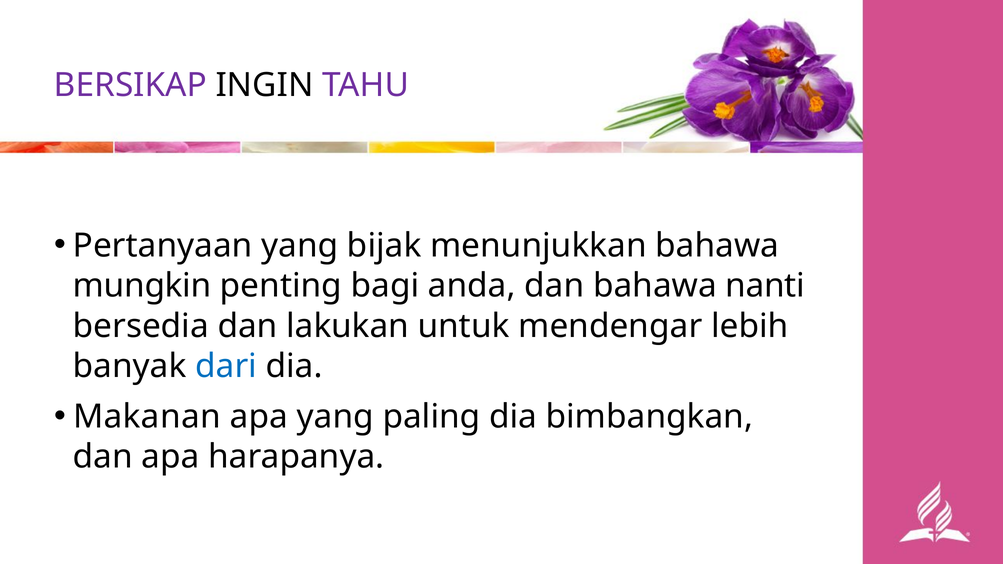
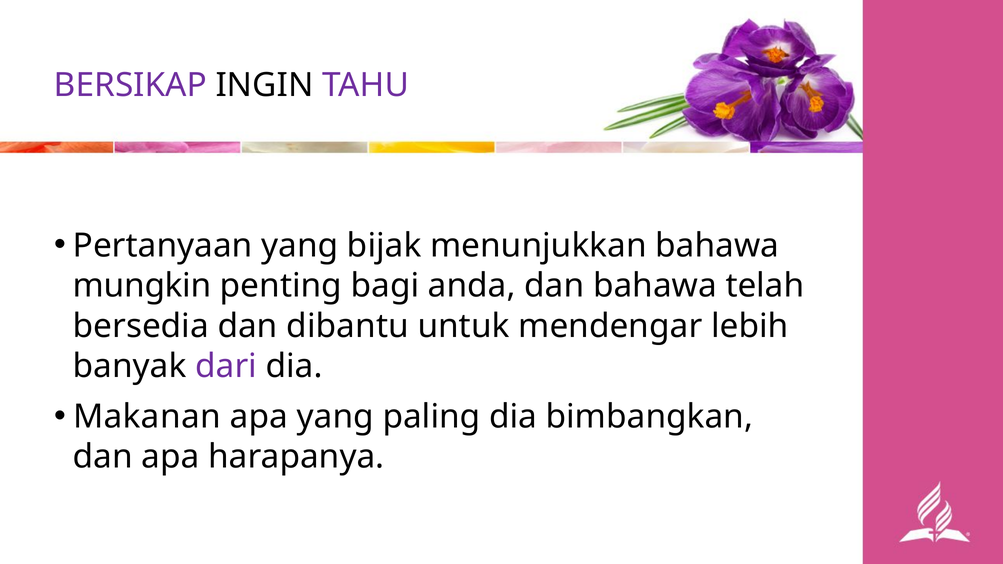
nanti: nanti -> telah
lakukan: lakukan -> dibantu
dari colour: blue -> purple
